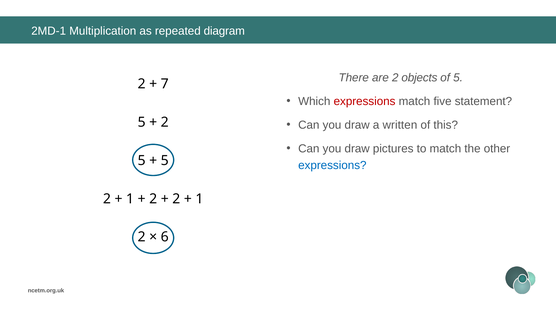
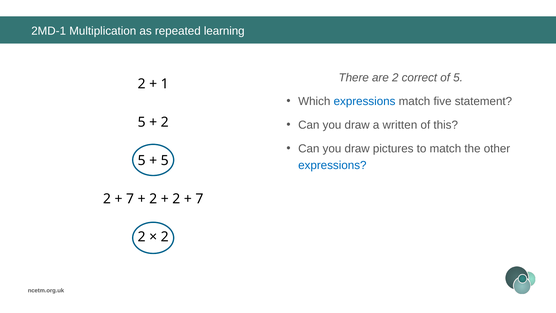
diagram: diagram -> learning
objects: objects -> correct
7: 7 -> 1
expressions at (365, 101) colour: red -> blue
1 at (130, 199): 1 -> 7
1 at (199, 199): 1 -> 7
6 at (165, 237): 6 -> 2
